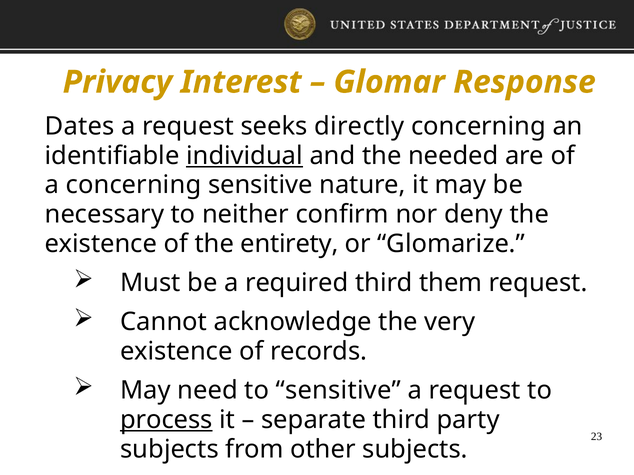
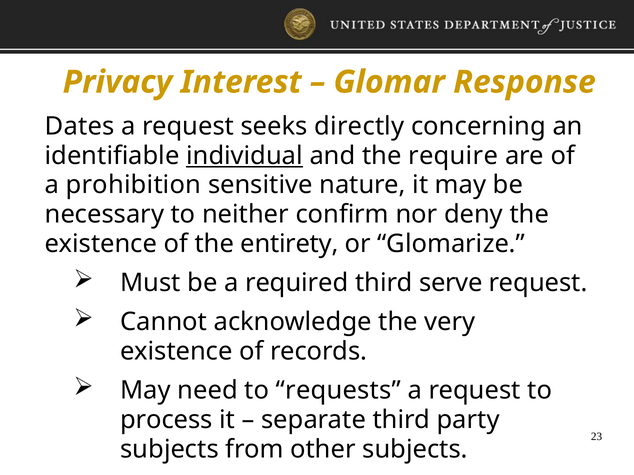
needed: needed -> require
a concerning: concerning -> prohibition
them: them -> serve
to sensitive: sensitive -> requests
process underline: present -> none
